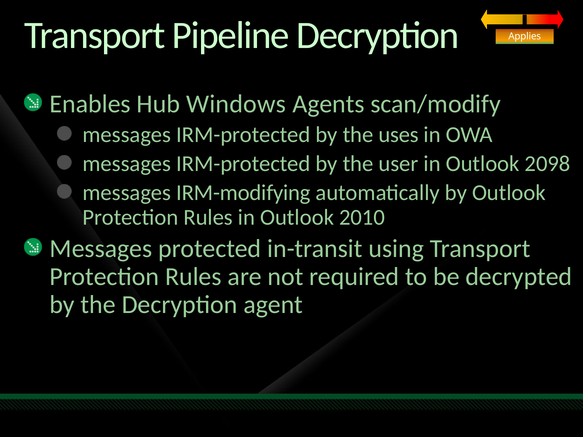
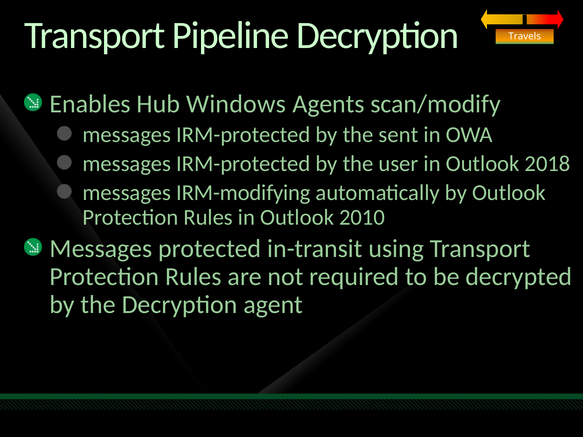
Applies: Applies -> Travels
uses: uses -> sent
2098: 2098 -> 2018
